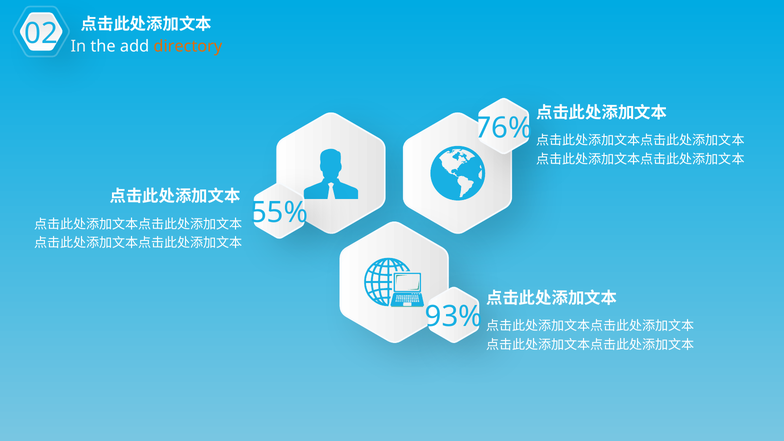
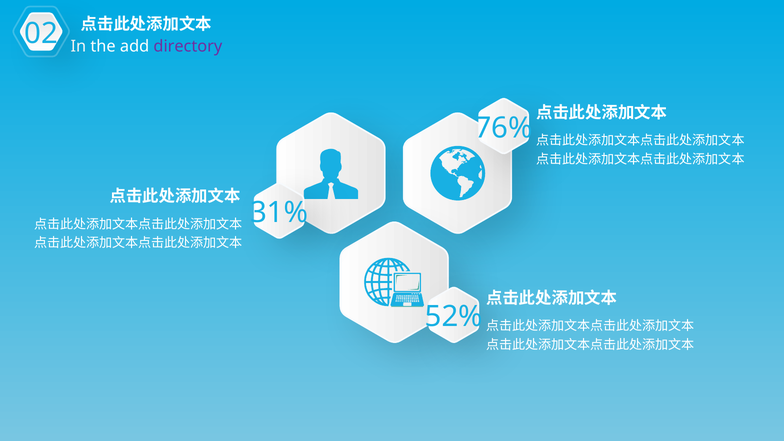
directory colour: orange -> purple
55%: 55% -> 31%
93%: 93% -> 52%
